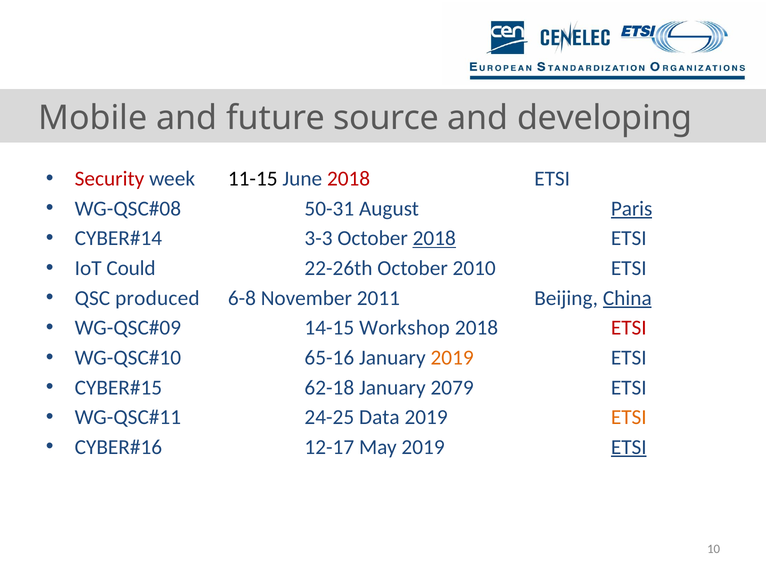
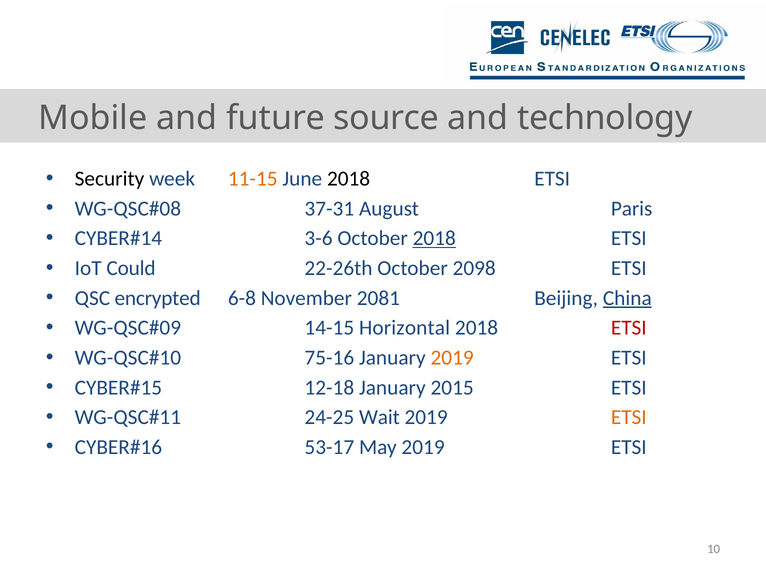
developing: developing -> technology
Security colour: red -> black
11-15 colour: black -> orange
2018 at (349, 179) colour: red -> black
50-31: 50-31 -> 37-31
Paris underline: present -> none
3-3: 3-3 -> 3-6
2010: 2010 -> 2098
produced: produced -> encrypted
2011: 2011 -> 2081
Workshop: Workshop -> Horizontal
65-16: 65-16 -> 75-16
62-18: 62-18 -> 12-18
2079: 2079 -> 2015
Data: Data -> Wait
12-17: 12-17 -> 53-17
ETSI at (629, 447) underline: present -> none
